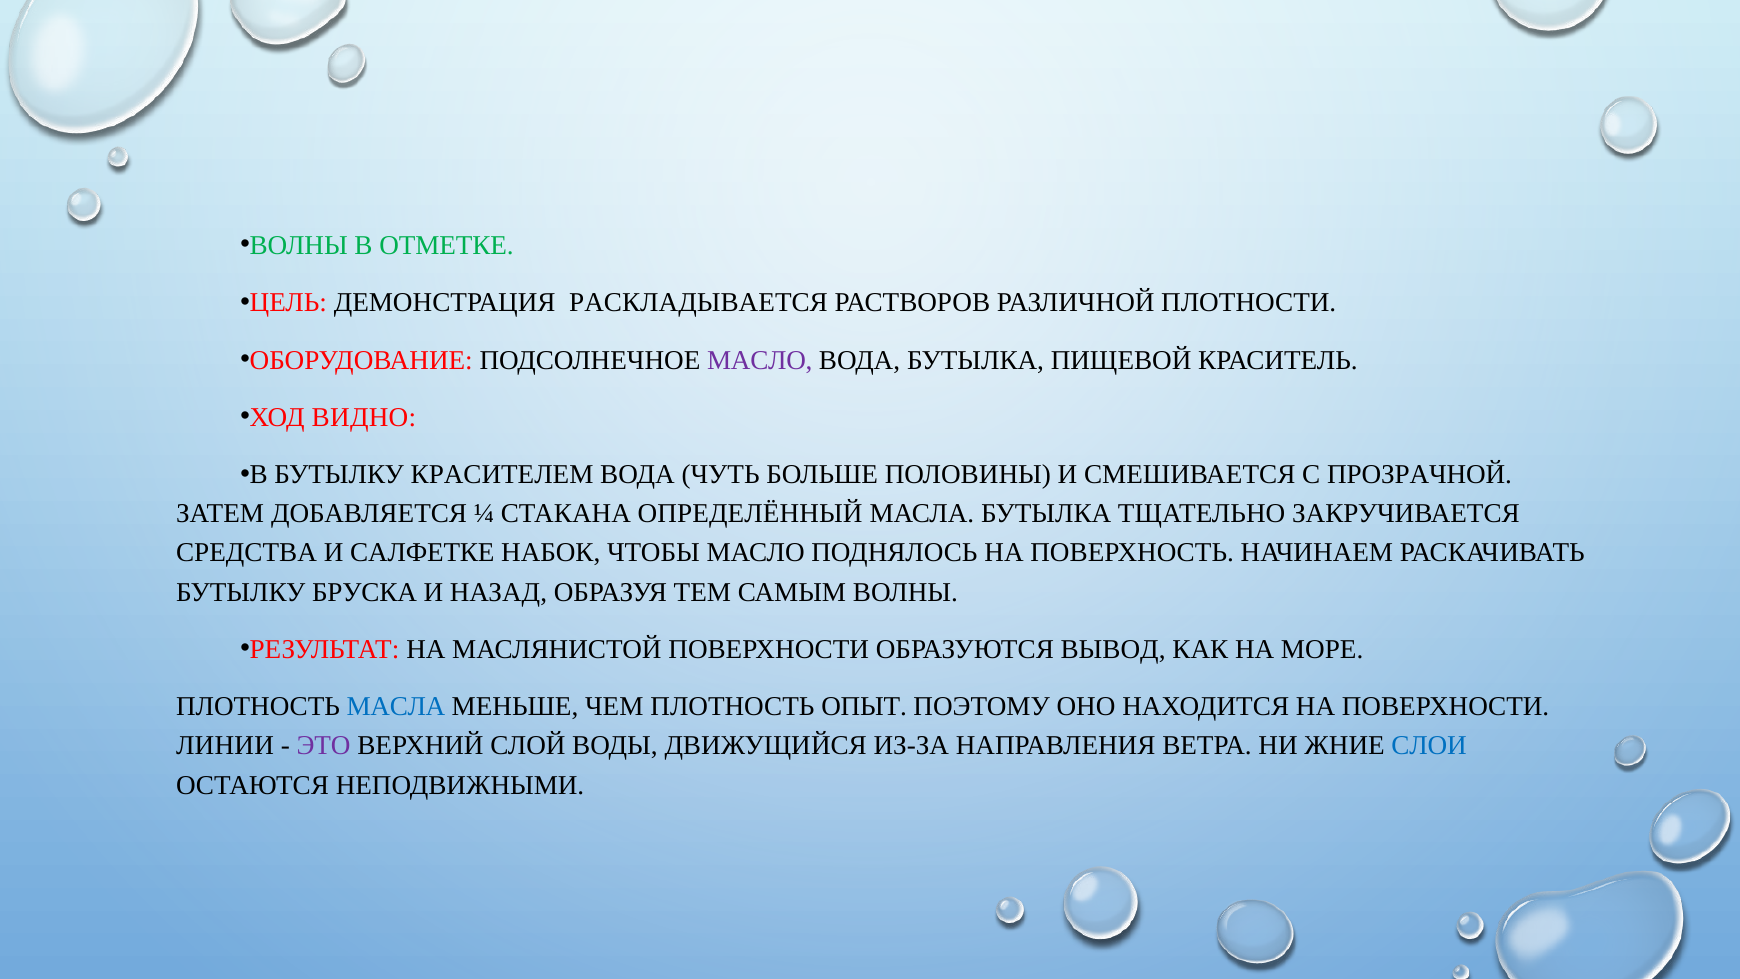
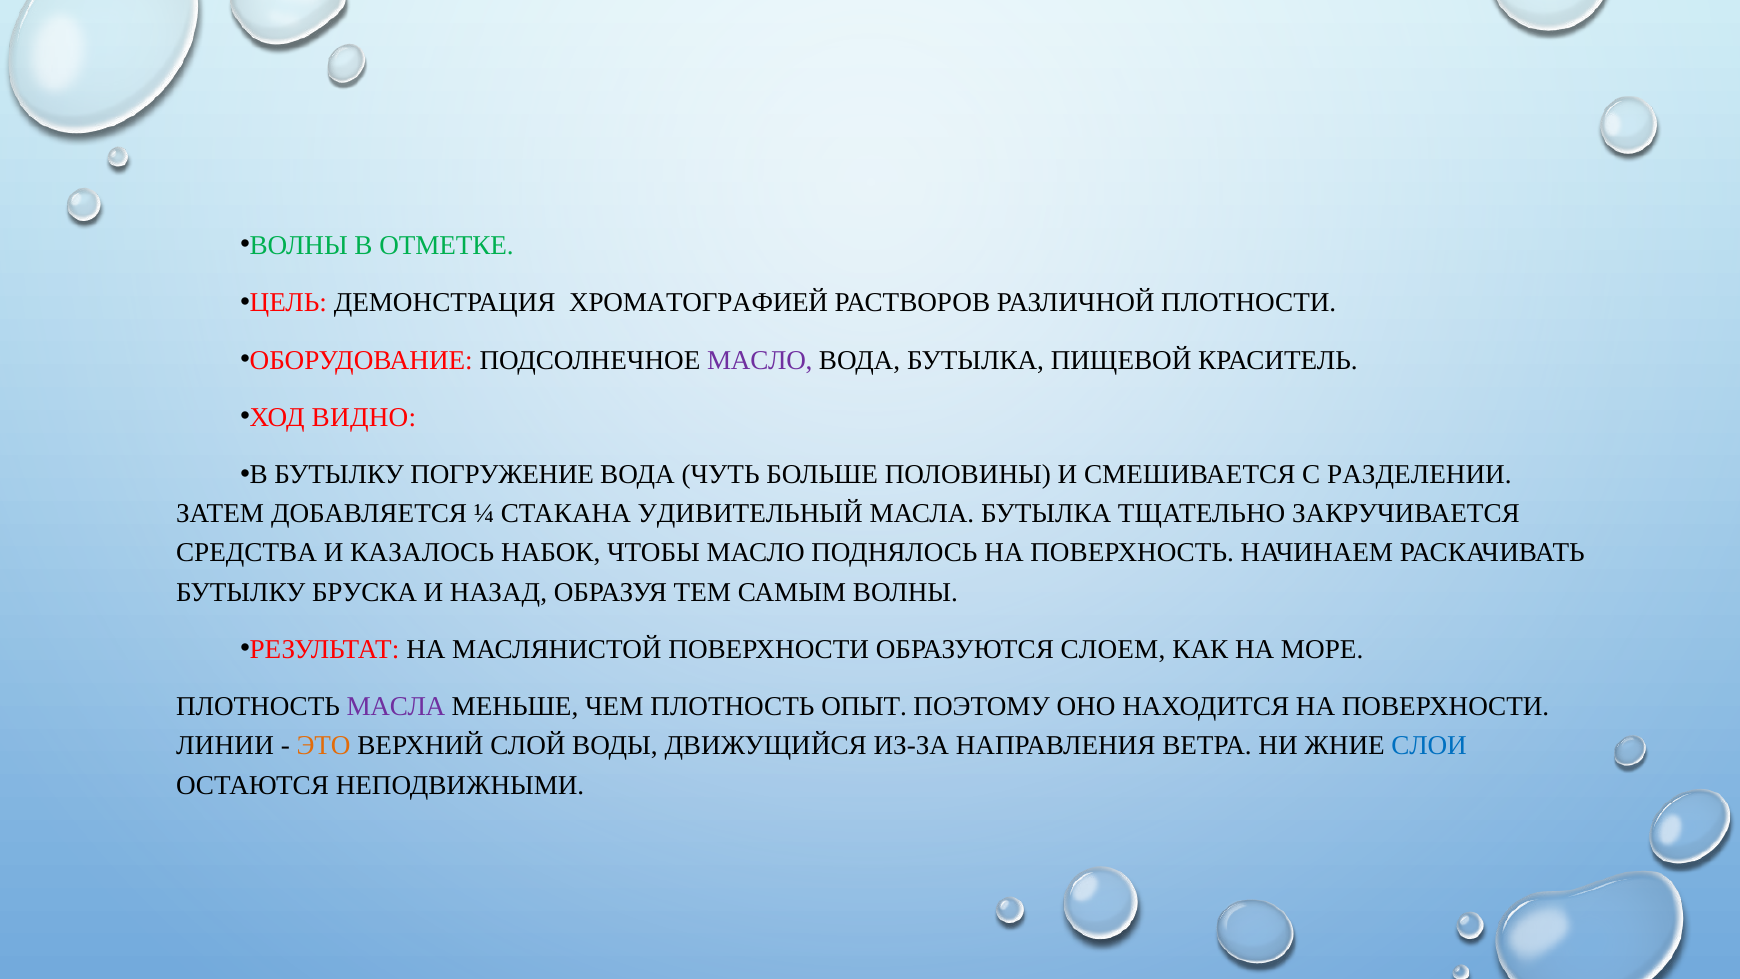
РАСКЛАДЫВАЕТСЯ: РАСКЛАДЫВАЕТСЯ -> ХРОМАТОГРАФИЕЙ
КРАСИТЕЛЕМ: КРАСИТЕЛЕМ -> ПОГРУЖЕНИЕ
ПРОЗРАЧНОЙ: ПРОЗРАЧНОЙ -> РАЗДЕЛЕНИИ
ОПРЕДЕЛЁННЫЙ: ОПРЕДЕЛЁННЫЙ -> УДИВИТЕЛЬНЫЙ
САЛФЕТКЕ: САЛФЕТКЕ -> КАЗАЛОСЬ
ВЫВОД: ВЫВОД -> СЛОЕМ
МАСЛА at (396, 707) colour: blue -> purple
ЭТО colour: purple -> orange
